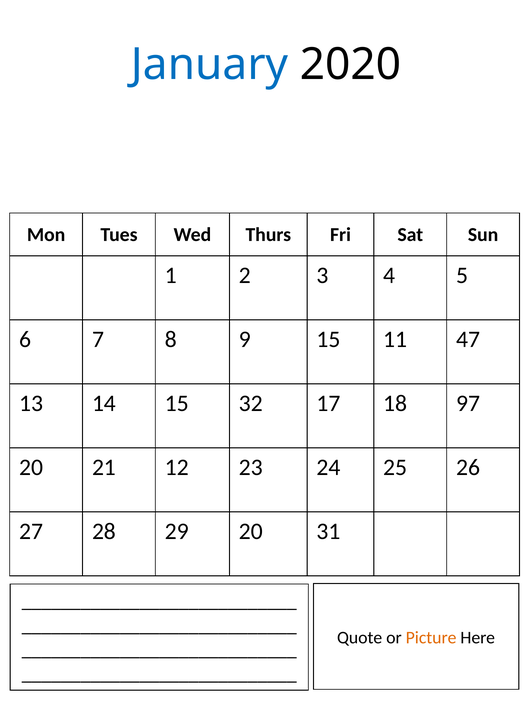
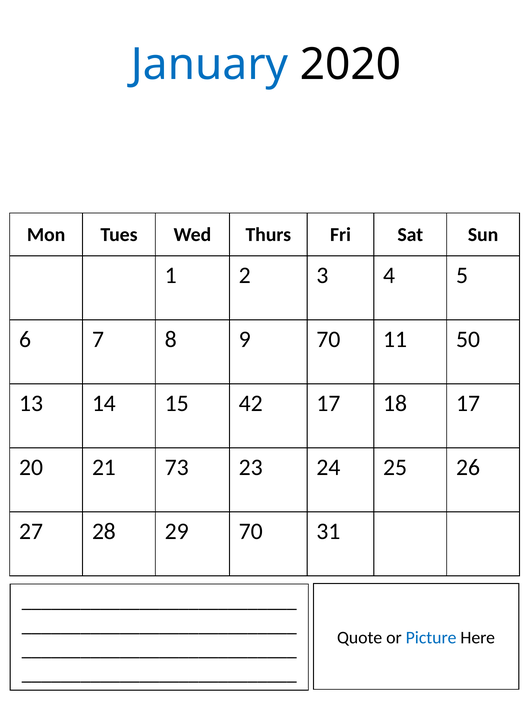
9 15: 15 -> 70
47: 47 -> 50
32: 32 -> 42
18 97: 97 -> 17
12: 12 -> 73
29 20: 20 -> 70
Picture colour: orange -> blue
